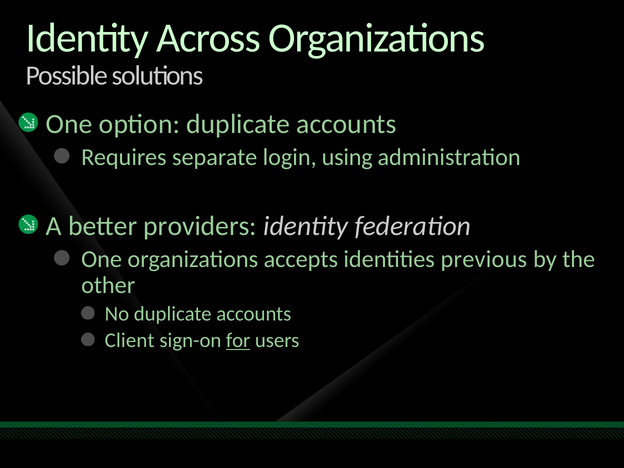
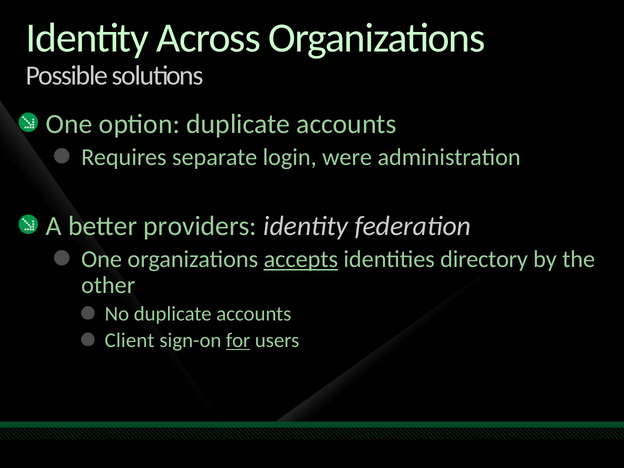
using: using -> were
accepts underline: none -> present
previous: previous -> directory
